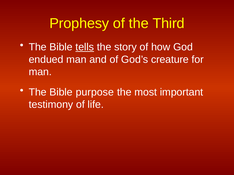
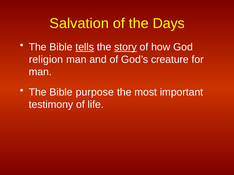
Prophesy: Prophesy -> Salvation
Third: Third -> Days
story underline: none -> present
endued: endued -> religion
